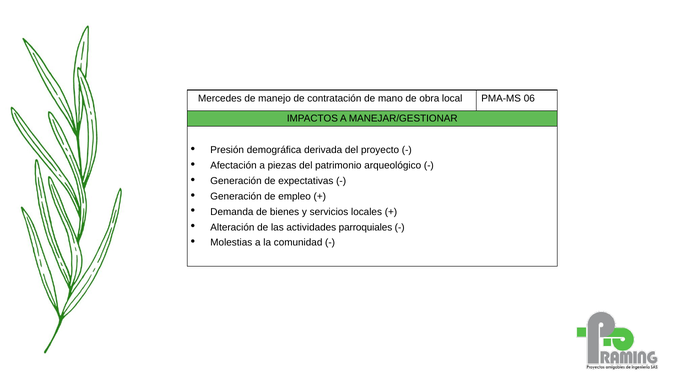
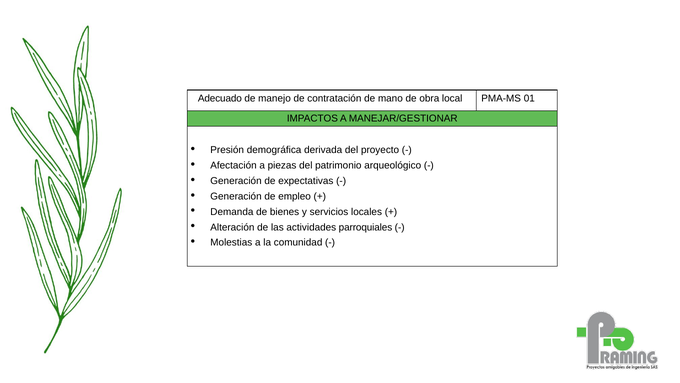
Mercedes: Mercedes -> Adecuado
06: 06 -> 01
